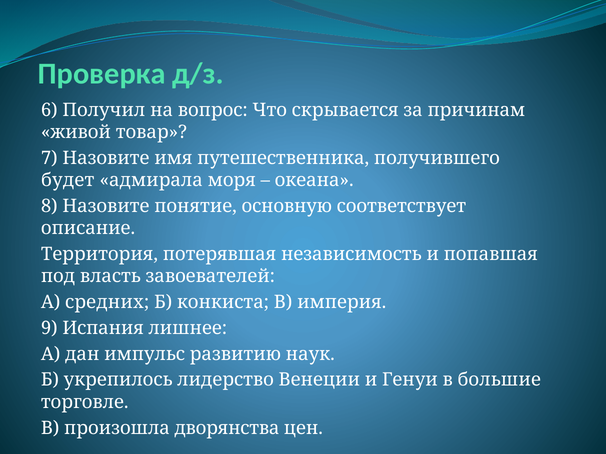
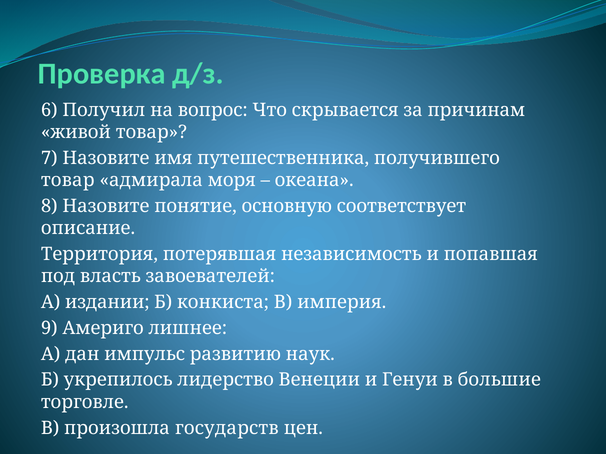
будет at (68, 180): будет -> товар
средних: средних -> издании
Испания: Испания -> Америго
дворянства: дворянства -> государств
